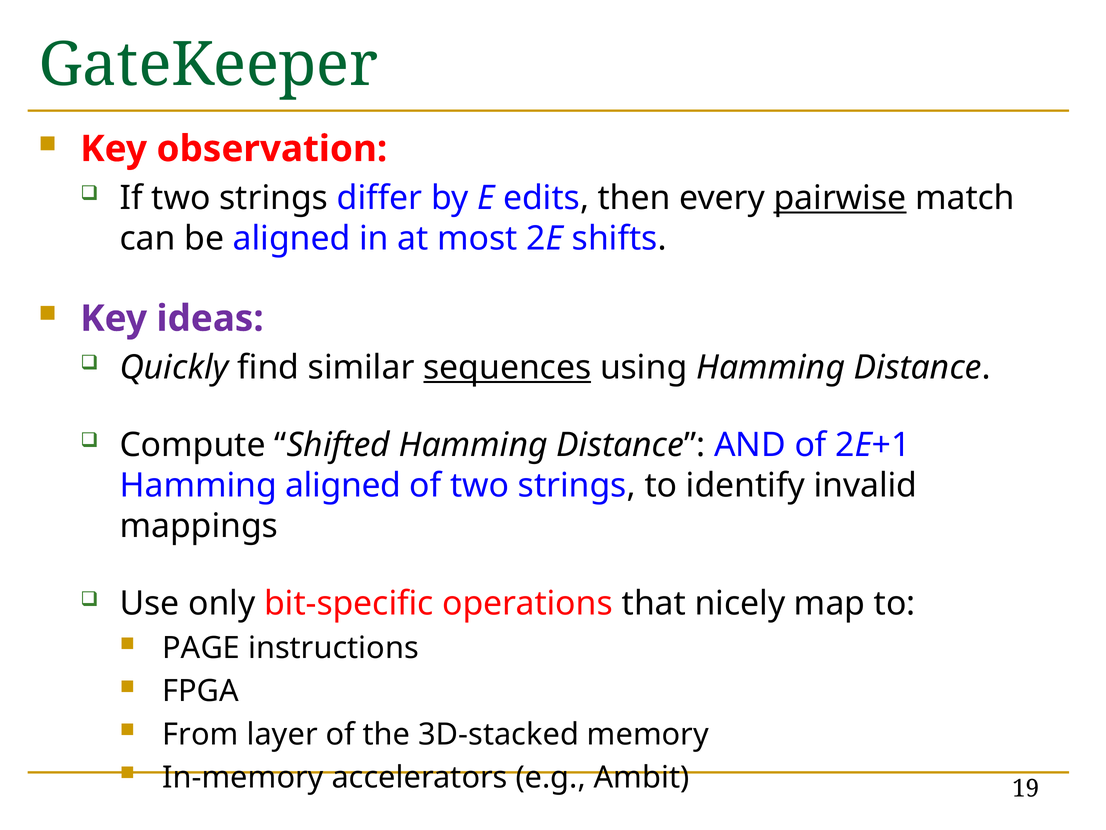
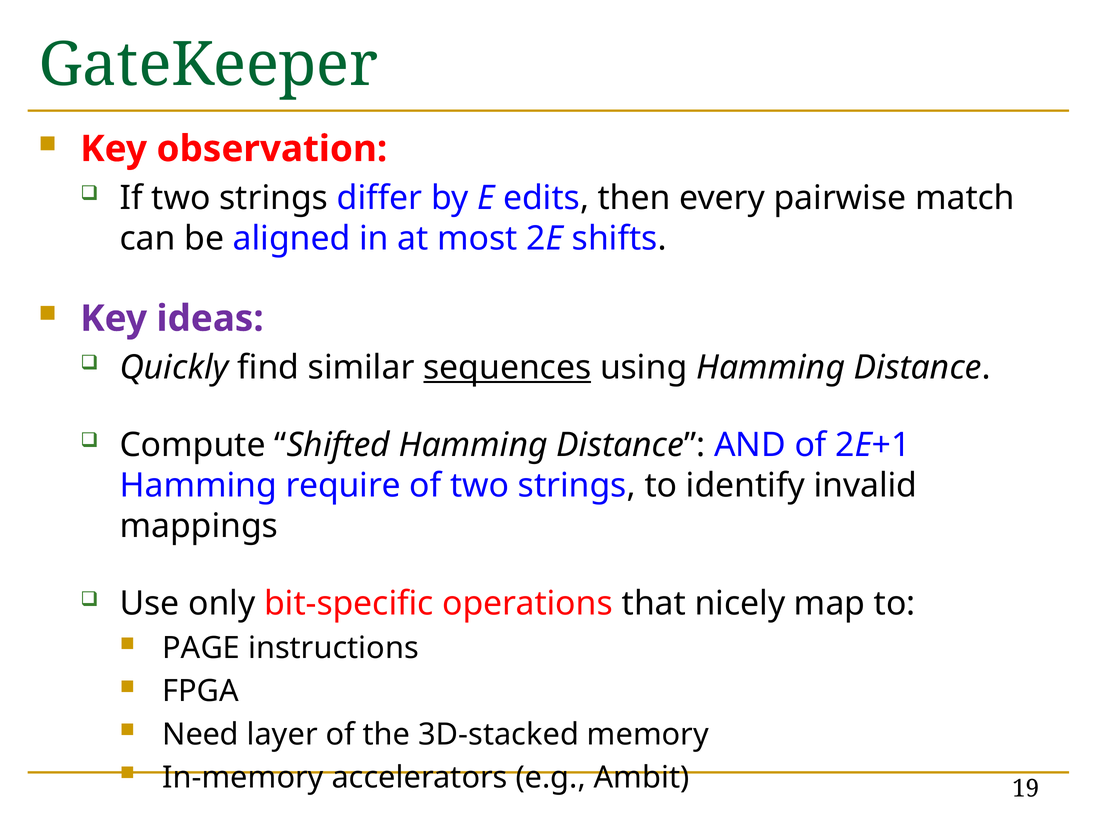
pairwise underline: present -> none
Hamming aligned: aligned -> require
From: From -> Need
